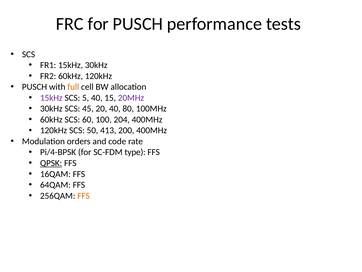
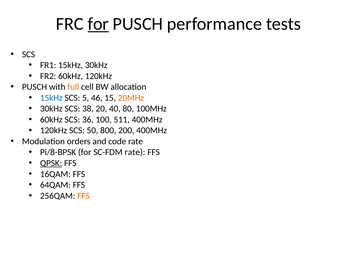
for at (98, 24) underline: none -> present
15kHz at (51, 98) colour: purple -> blue
5 40: 40 -> 46
20MHz colour: purple -> orange
45: 45 -> 38
60: 60 -> 36
204: 204 -> 511
413: 413 -> 800
Pi/4-BPSK: Pi/4-BPSK -> Pi/8-BPSK
SC-FDM type: type -> rate
